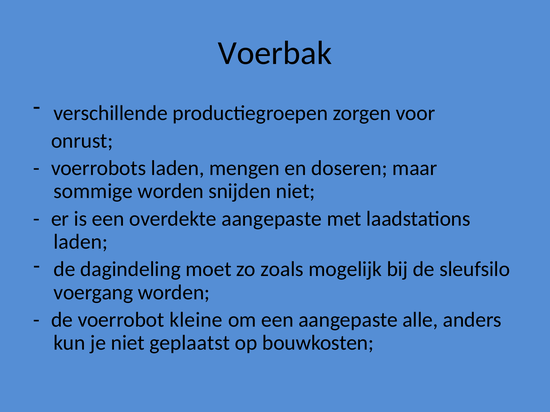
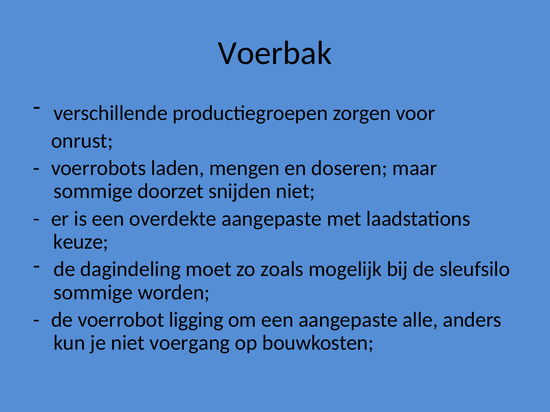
sommige worden: worden -> doorzet
laden at (81, 242): laden -> keuze
voergang at (93, 293): voergang -> sommige
kleine: kleine -> ligging
geplaatst: geplaatst -> voergang
